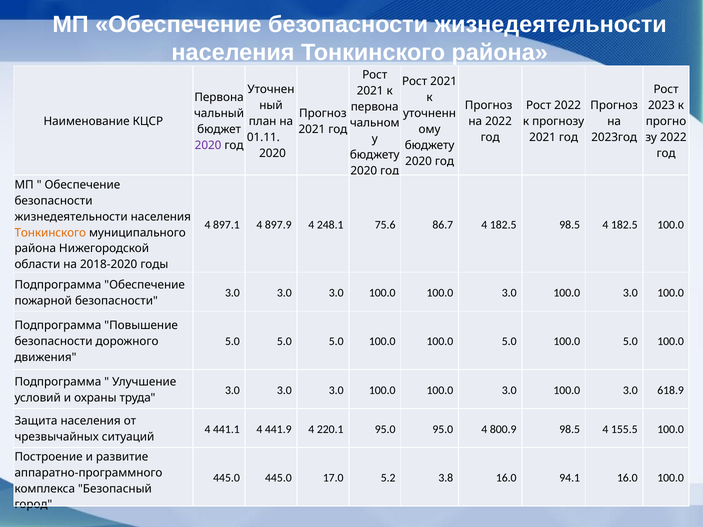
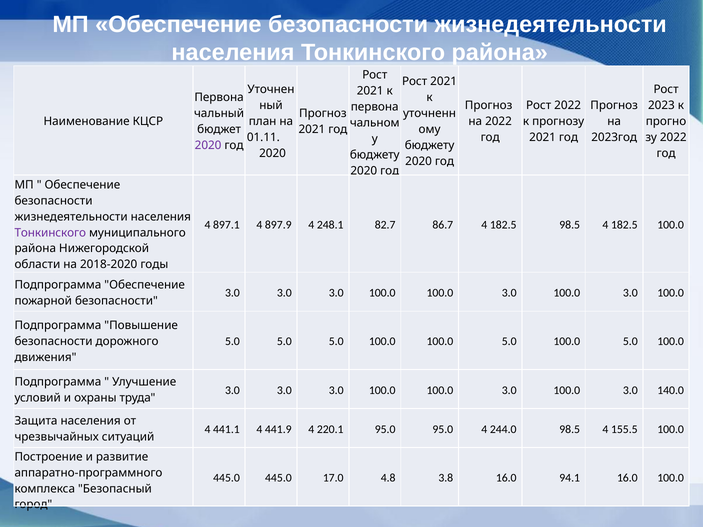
75.6: 75.6 -> 82.7
Тонкинского at (50, 233) colour: orange -> purple
618.9: 618.9 -> 140.0
800.9: 800.9 -> 244.0
5.2: 5.2 -> 4.8
